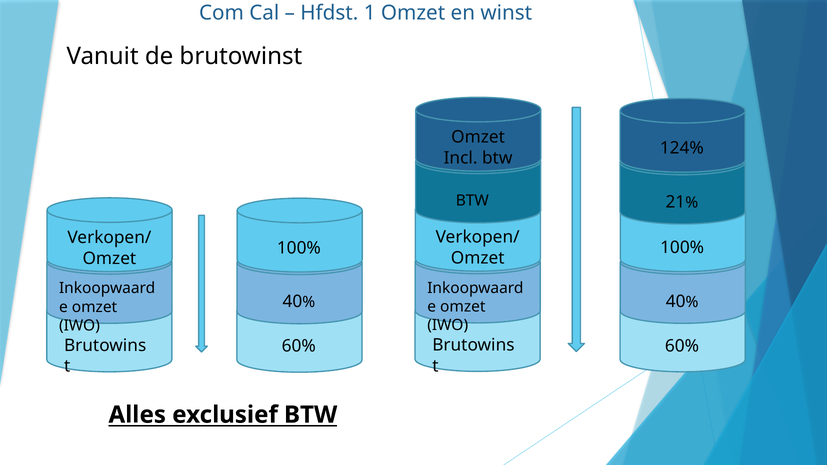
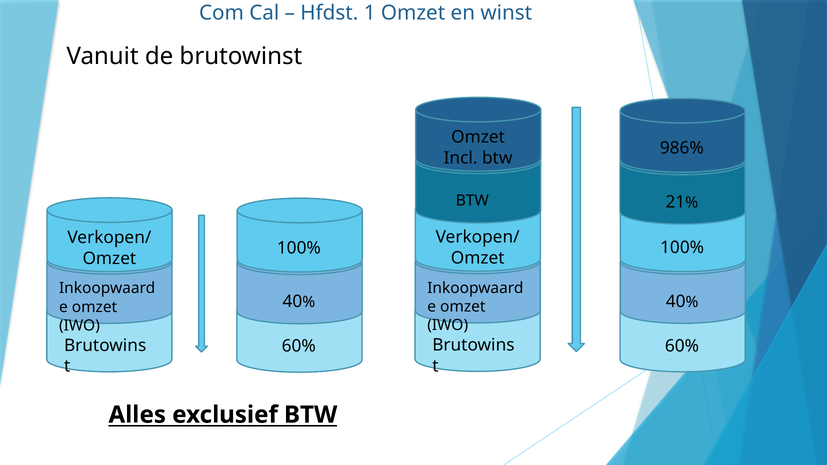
124%: 124% -> 986%
